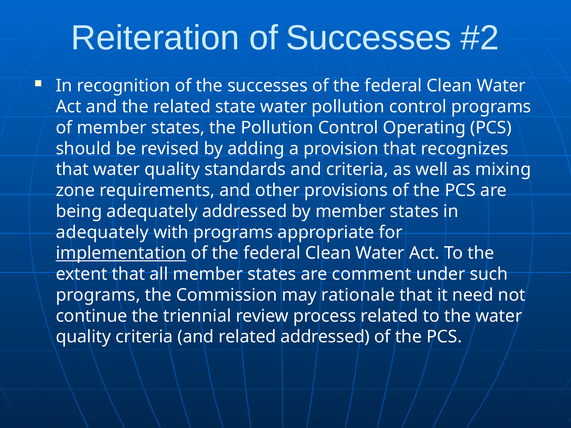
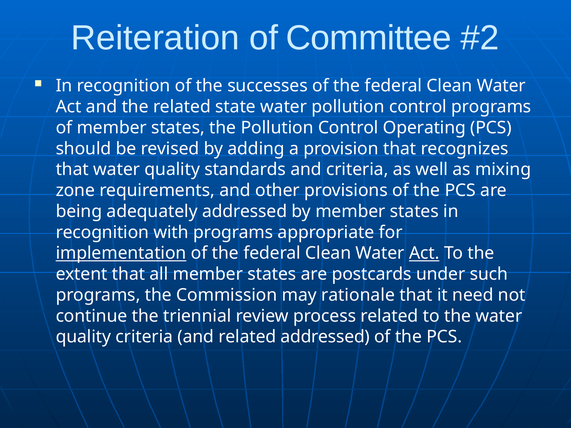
of Successes: Successes -> Committee
adequately at (102, 232): adequately -> recognition
Act at (424, 253) underline: none -> present
comment: comment -> postcards
